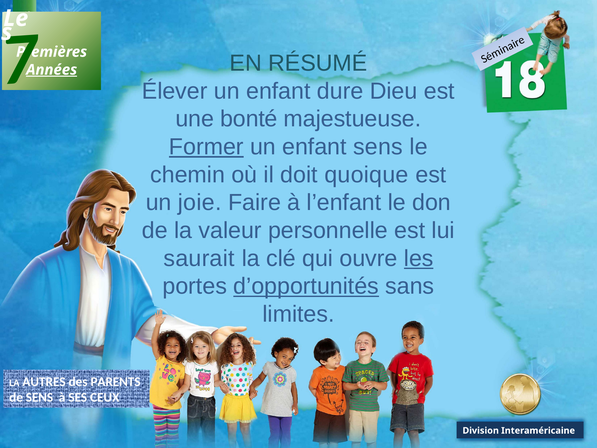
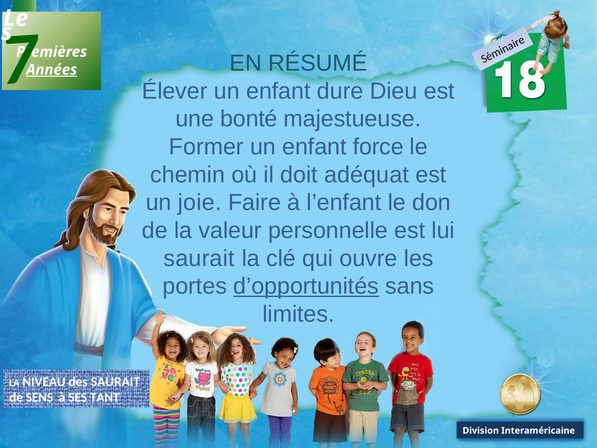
Former underline: present -> none
enfant sens: sens -> force
quoique: quoique -> adéquat
les underline: present -> none
AUTRES: AUTRES -> NIVEAU
des PARENTS: PARENTS -> SAURAIT
CEUX: CEUX -> TANT
